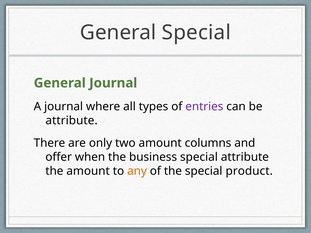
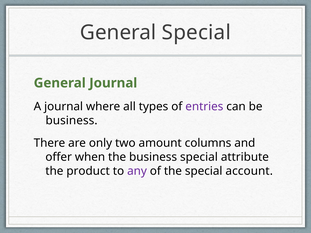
attribute at (72, 121): attribute -> business
the amount: amount -> product
any colour: orange -> purple
product: product -> account
